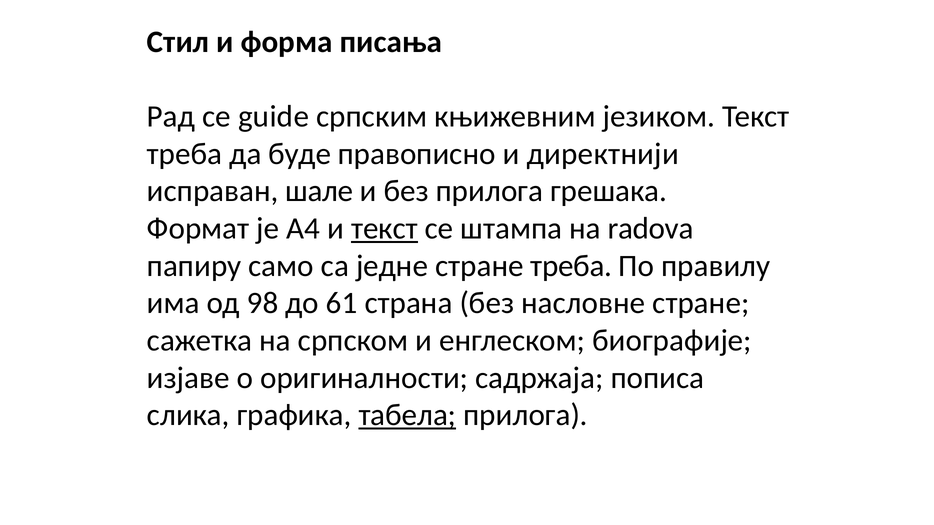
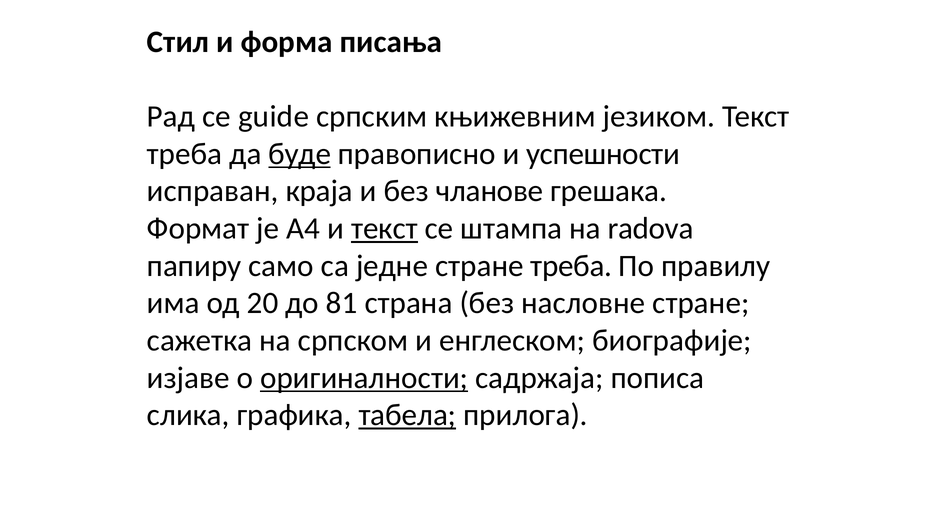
буде underline: none -> present
директнији: директнији -> успешности
шале: шале -> краја
без прилога: прилога -> чланове
98: 98 -> 20
61: 61 -> 81
оригиналности underline: none -> present
